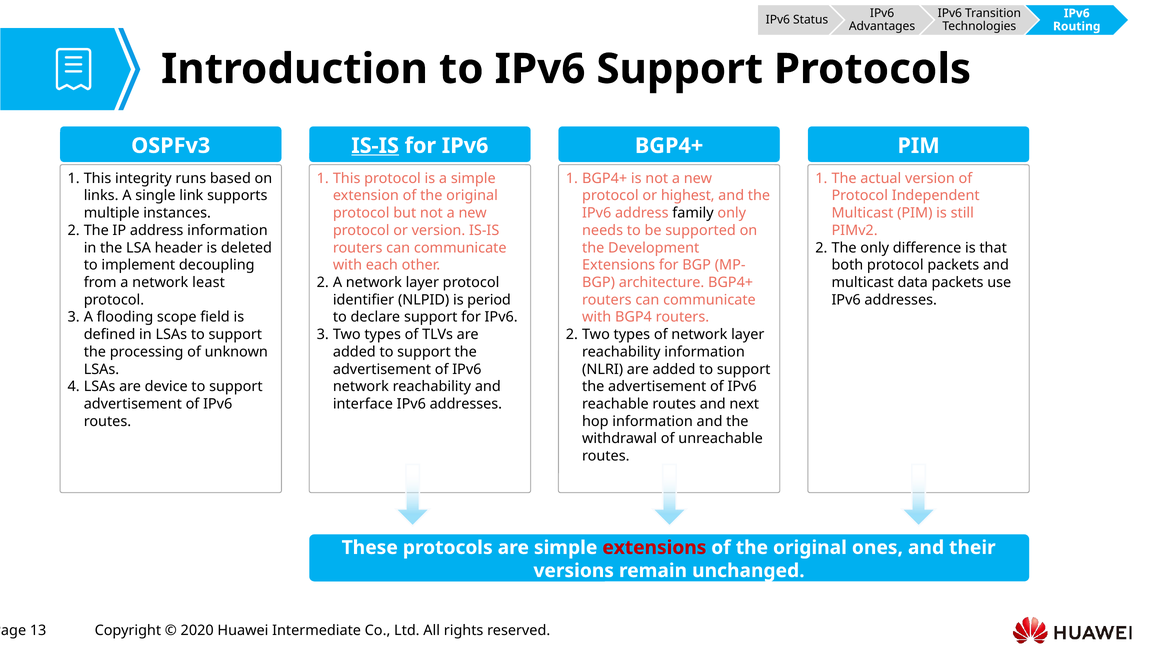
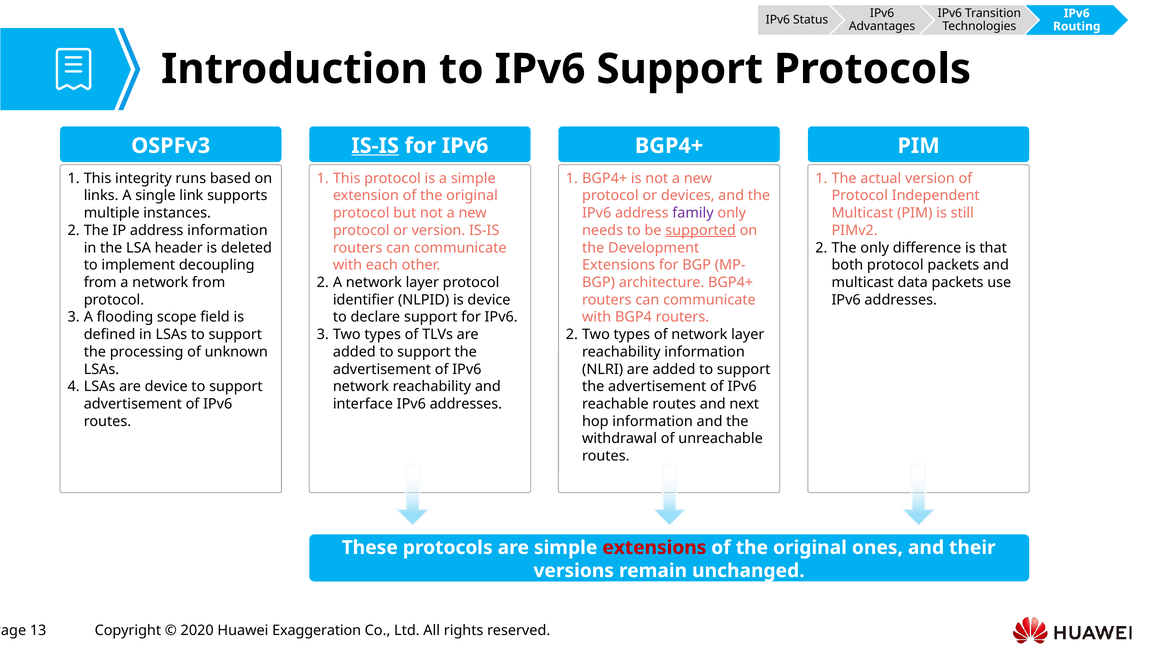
highest: highest -> devices
family colour: black -> purple
supported underline: none -> present
network least: least -> from
is period: period -> device
Intermediate: Intermediate -> Exaggeration
